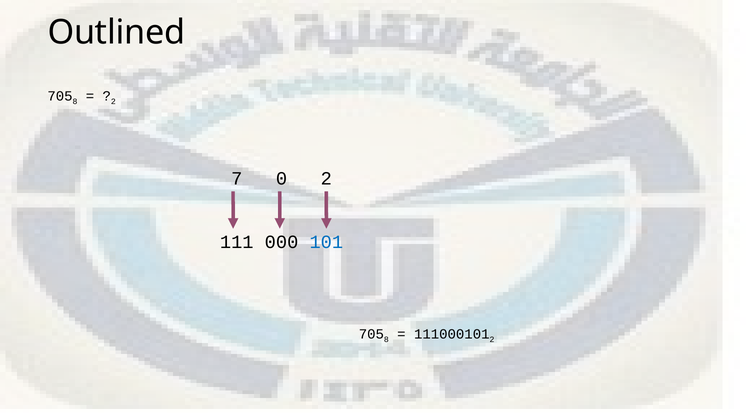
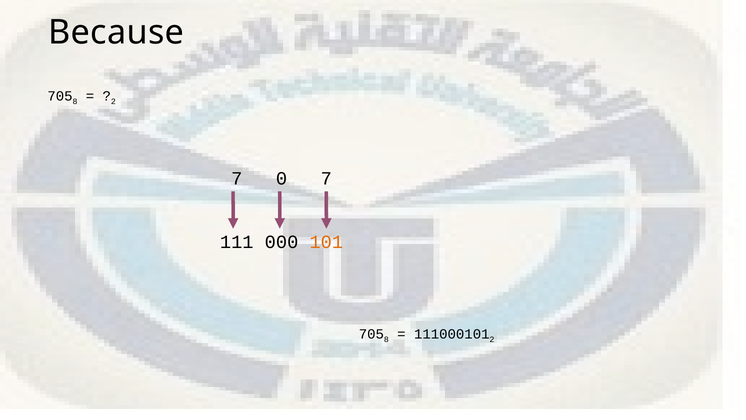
Outlined: Outlined -> Because
0 2: 2 -> 7
101 colour: blue -> orange
